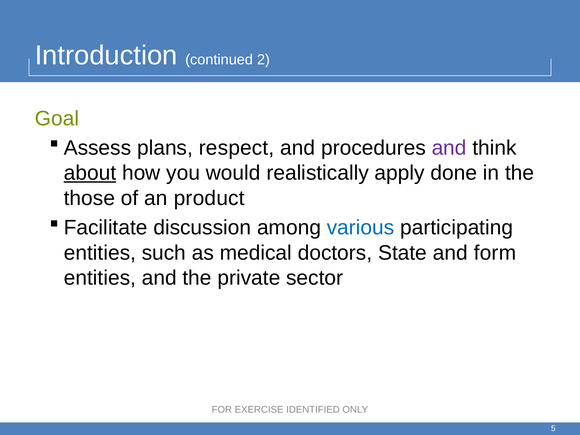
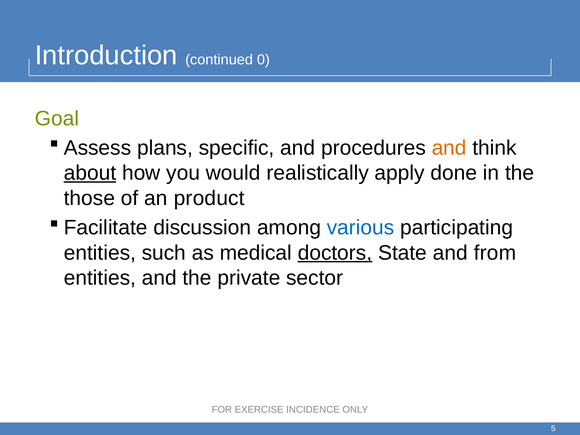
2: 2 -> 0
respect: respect -> specific
and at (449, 148) colour: purple -> orange
doctors underline: none -> present
form: form -> from
IDENTIFIED: IDENTIFIED -> INCIDENCE
